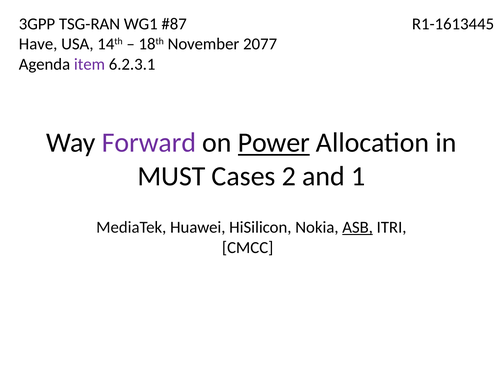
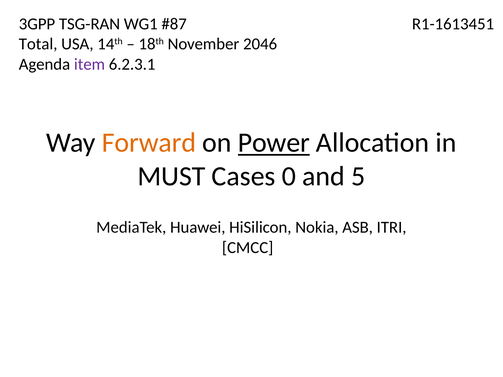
R1-1613445: R1-1613445 -> R1-1613451
Have: Have -> Total
2077: 2077 -> 2046
Forward colour: purple -> orange
2: 2 -> 0
1: 1 -> 5
ASB underline: present -> none
